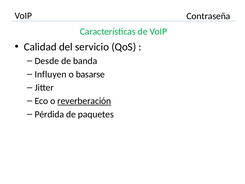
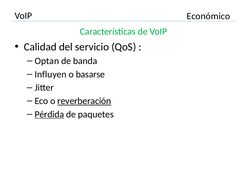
Contraseña: Contraseña -> Económico
Desde: Desde -> Optan
Pérdida underline: none -> present
